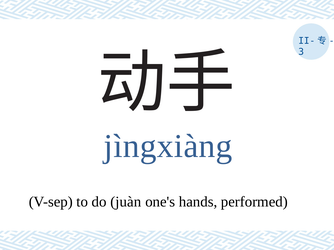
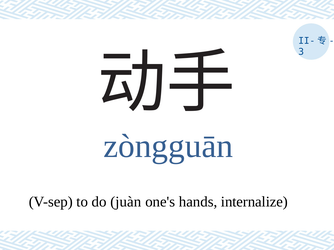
jìngxiàng: jìngxiàng -> zòngguān
performed: performed -> internalize
